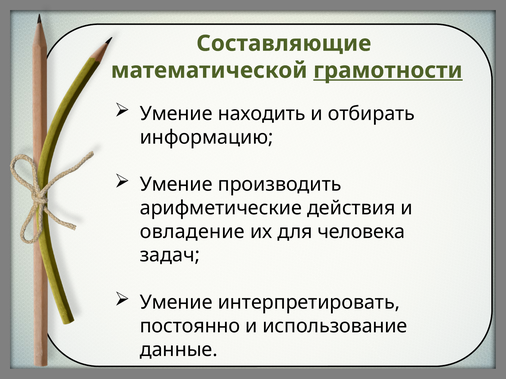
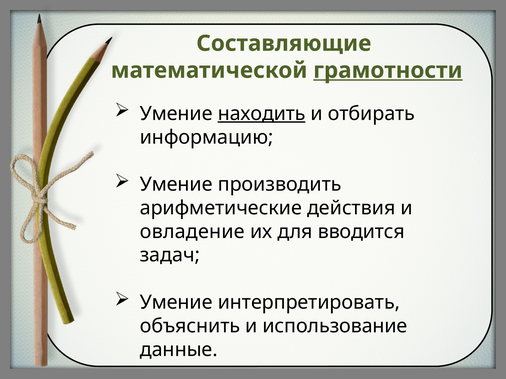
находить underline: none -> present
человека: человека -> вводится
постоянно: постоянно -> объяснить
